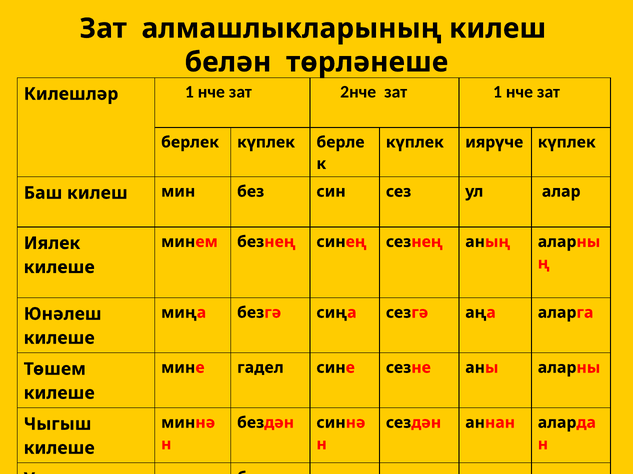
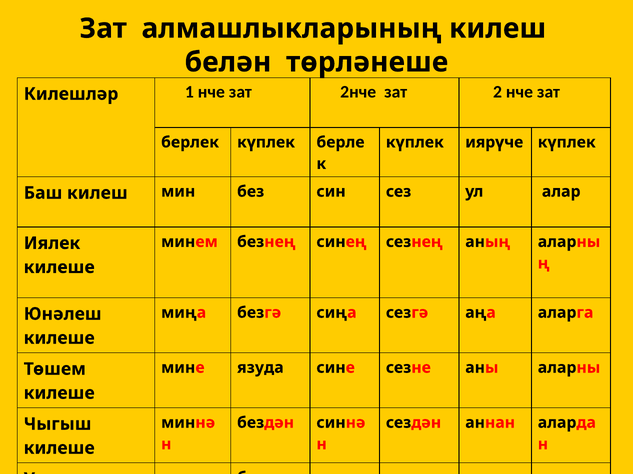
зат 1: 1 -> 2
гадел: гадел -> язуда
